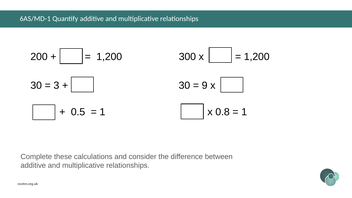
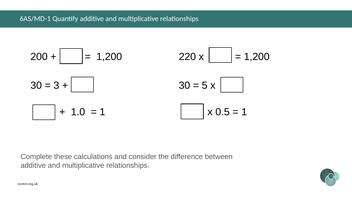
300: 300 -> 220
9: 9 -> 5
0.5: 0.5 -> 1.0
0.8: 0.8 -> 0.5
